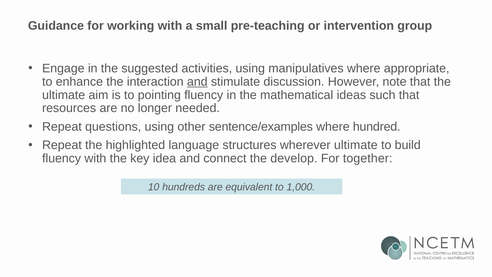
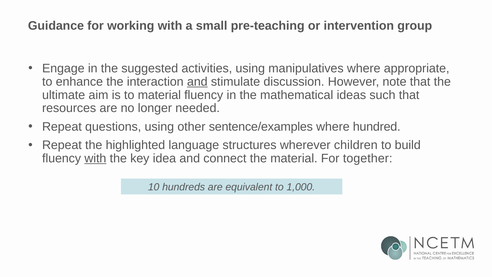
to pointing: pointing -> material
wherever ultimate: ultimate -> children
with at (95, 158) underline: none -> present
the develop: develop -> material
